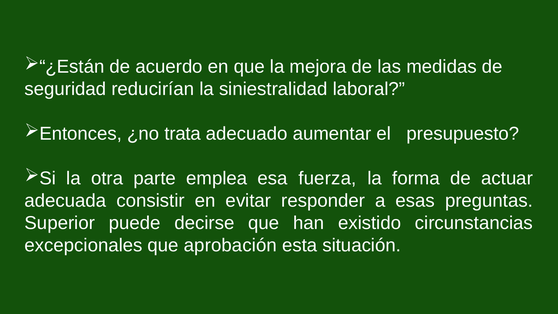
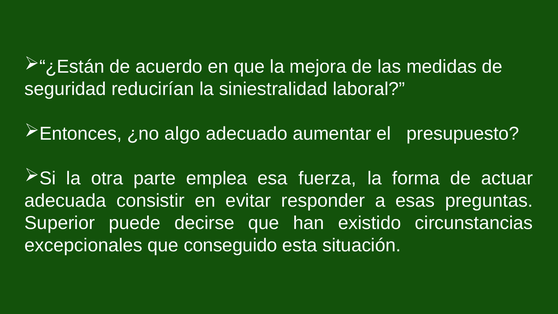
trata: trata -> algo
aprobación: aprobación -> conseguido
